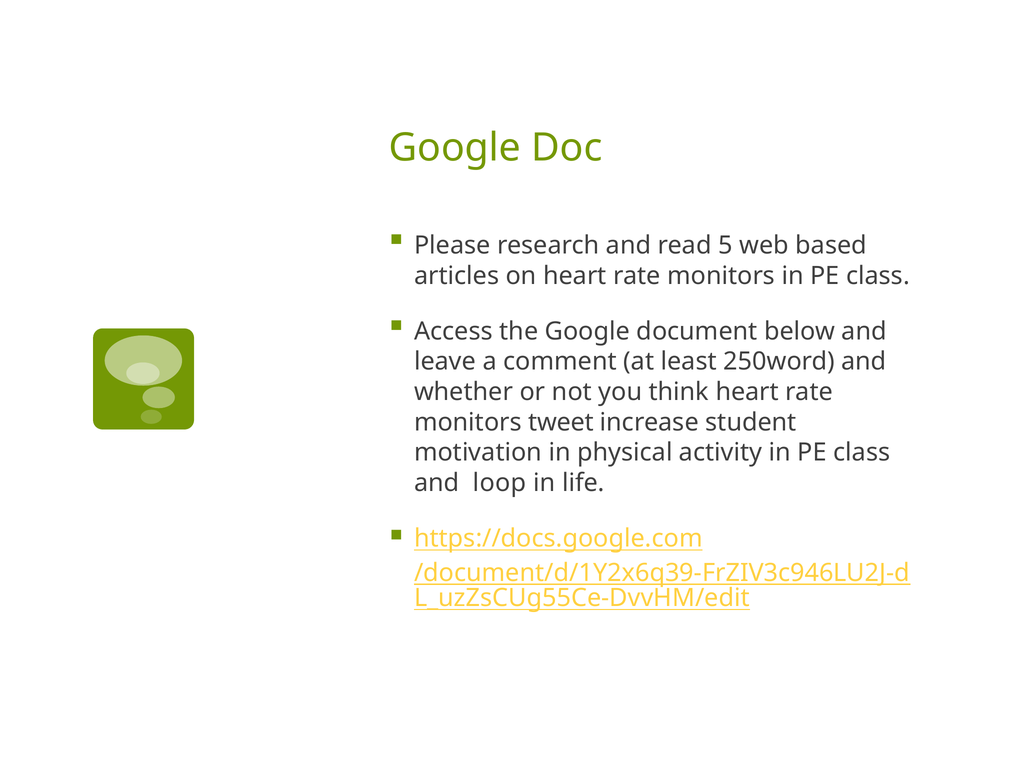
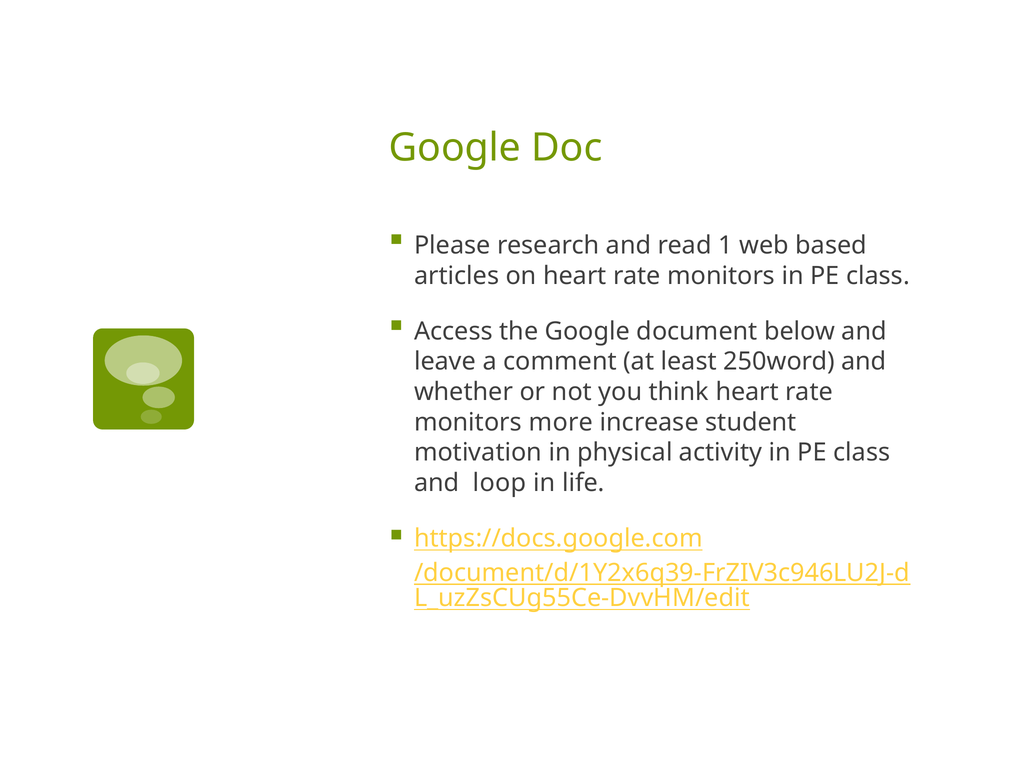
5: 5 -> 1
tweet: tweet -> more
